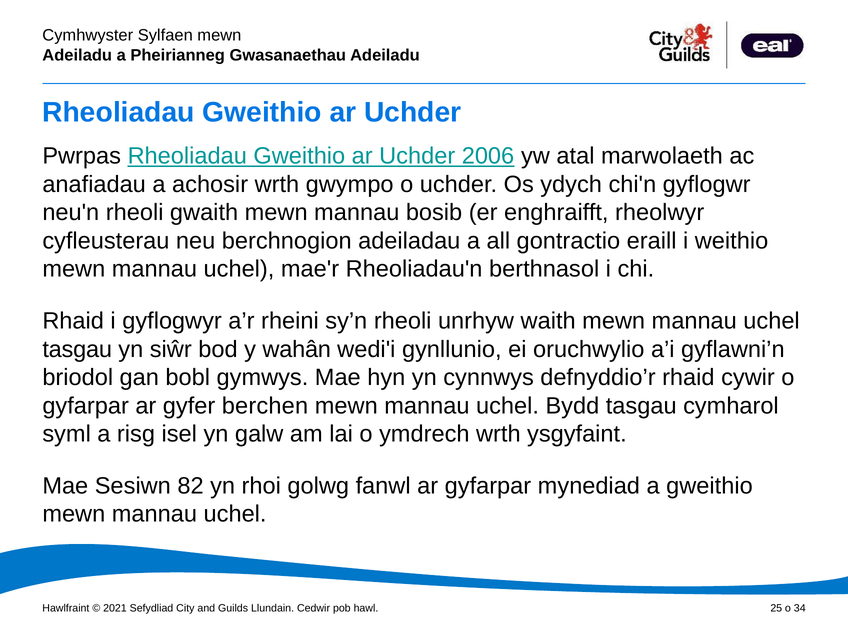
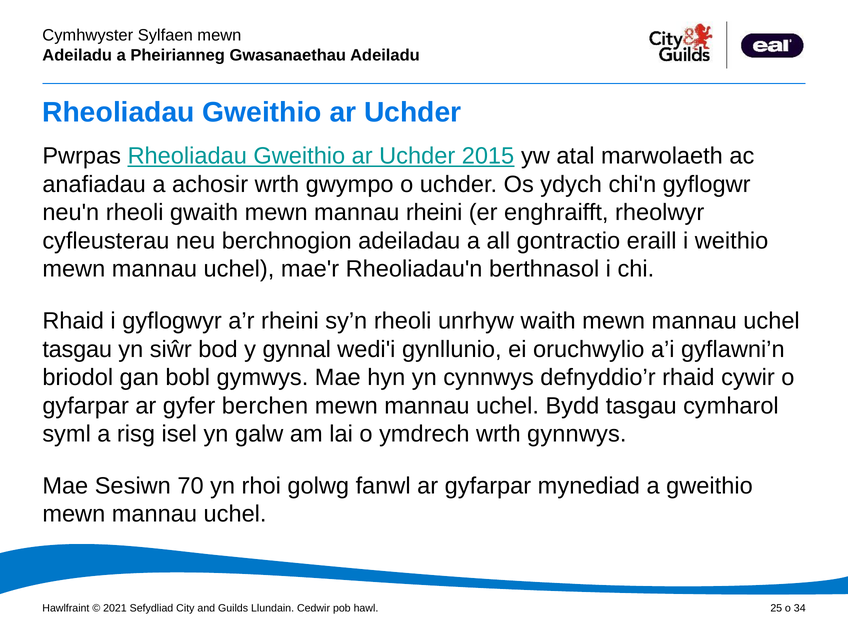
2006: 2006 -> 2015
mannau bosib: bosib -> rheini
wahân: wahân -> gynnal
ysgyfaint: ysgyfaint -> gynnwys
82: 82 -> 70
